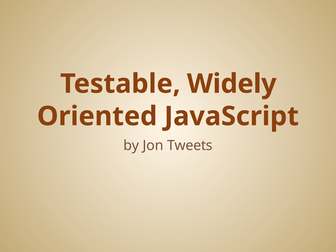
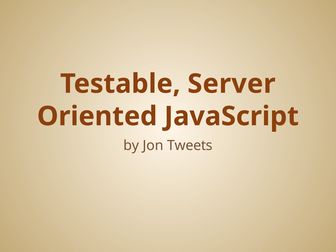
Widely: Widely -> Server
